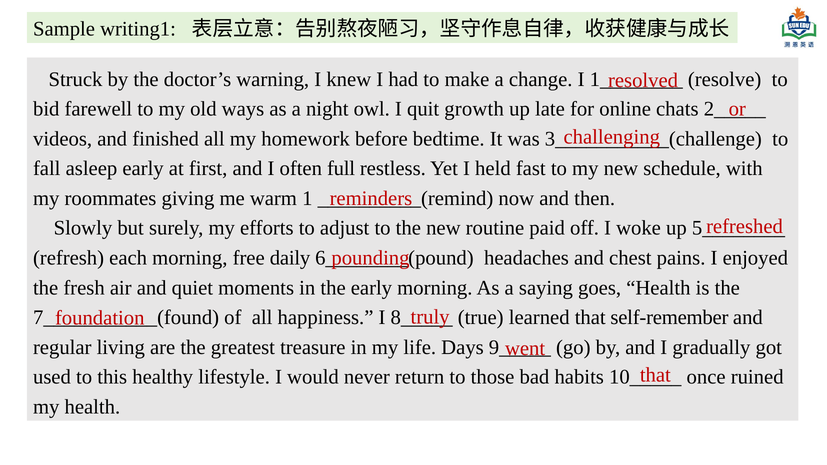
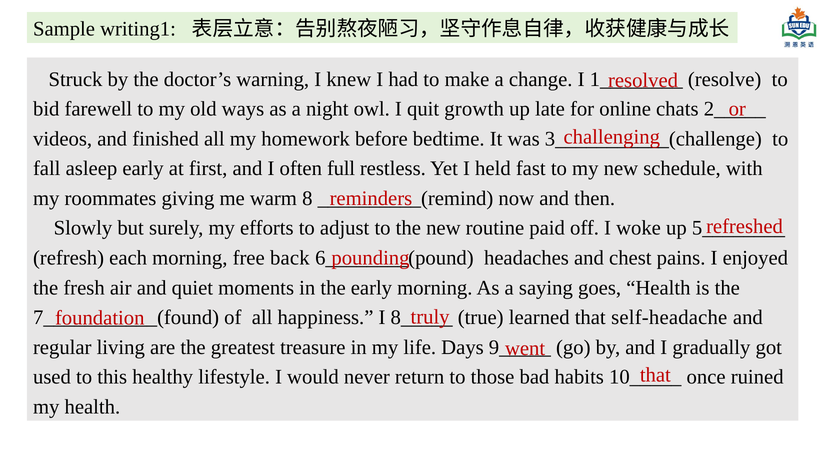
1: 1 -> 8
daily: daily -> back
self-remember: self-remember -> self-headache
